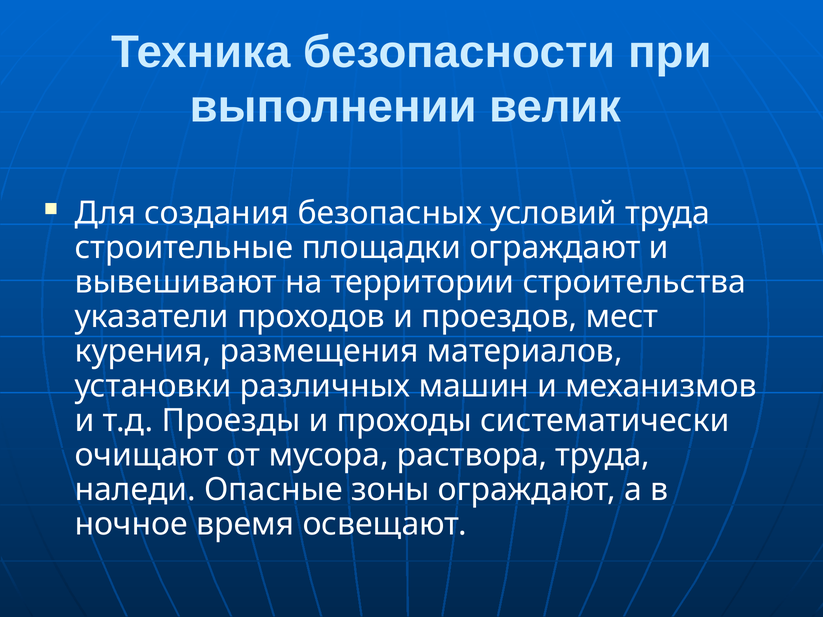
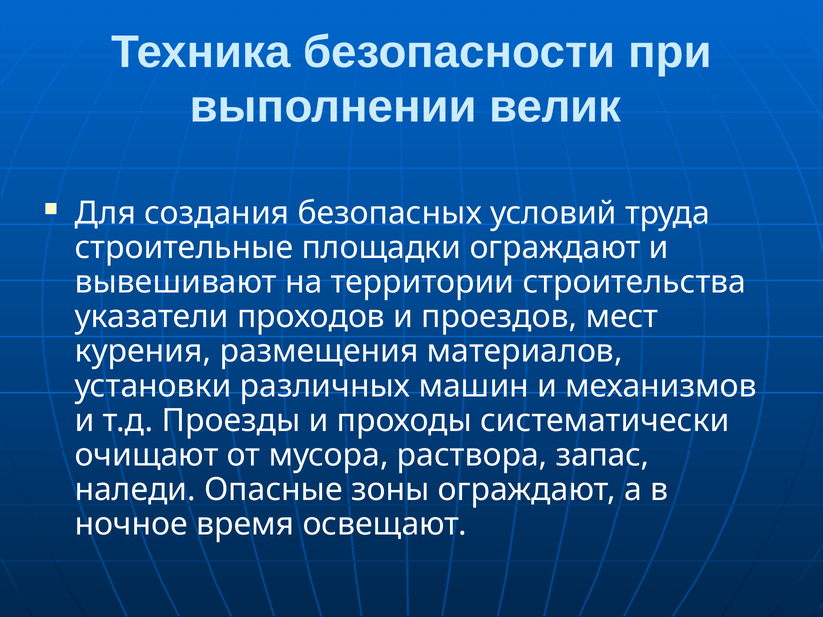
раствора труда: труда -> запас
